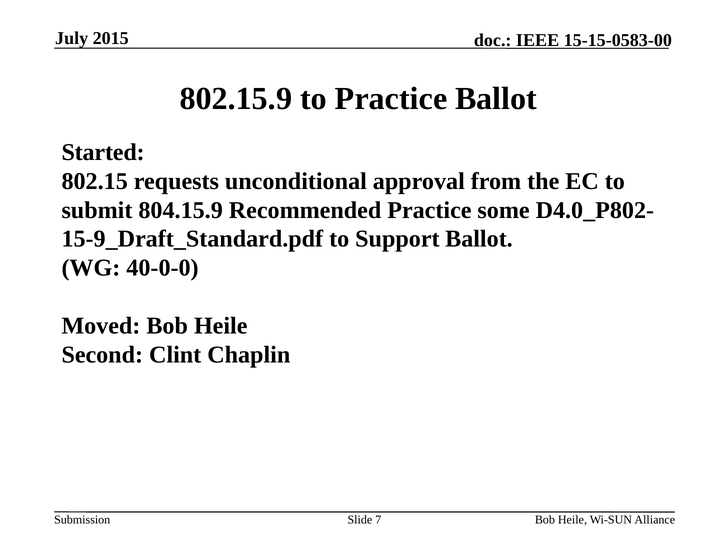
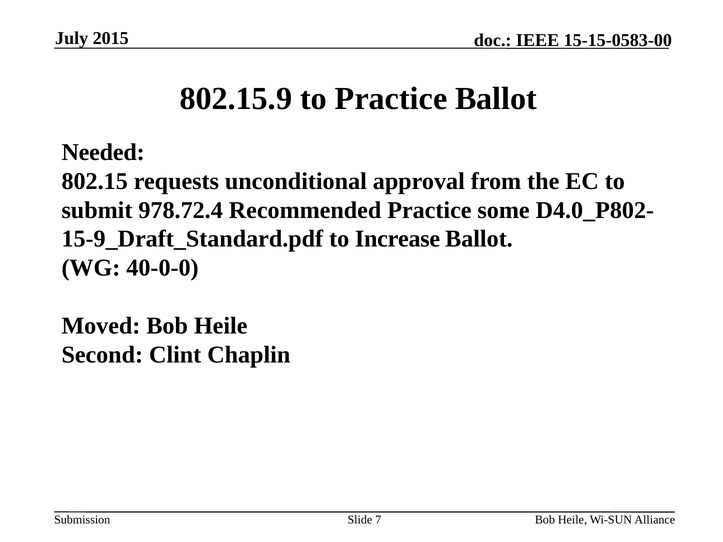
Started: Started -> Needed
804.15.9: 804.15.9 -> 978.72.4
Support: Support -> Increase
